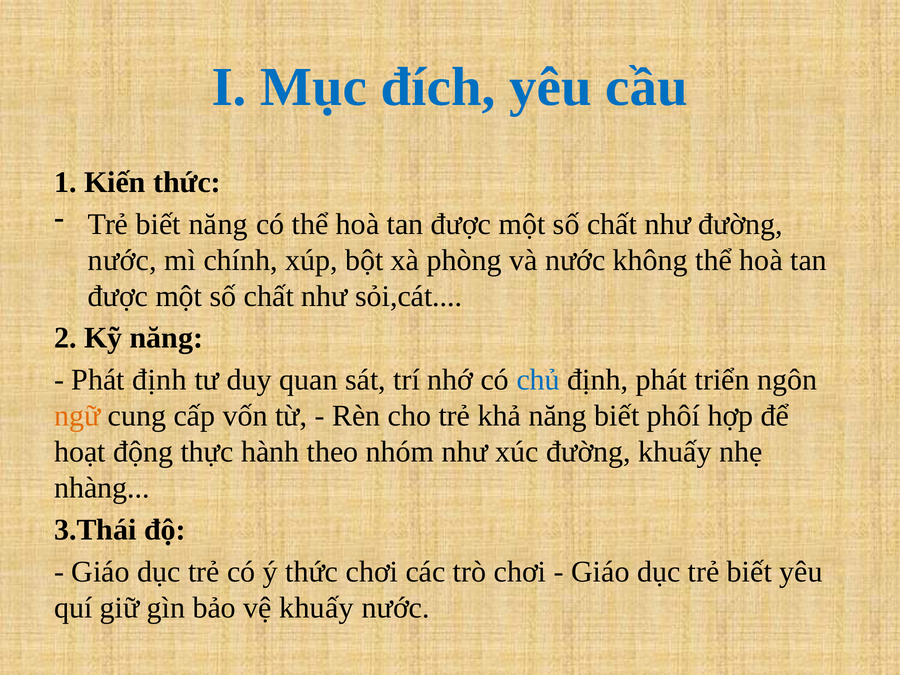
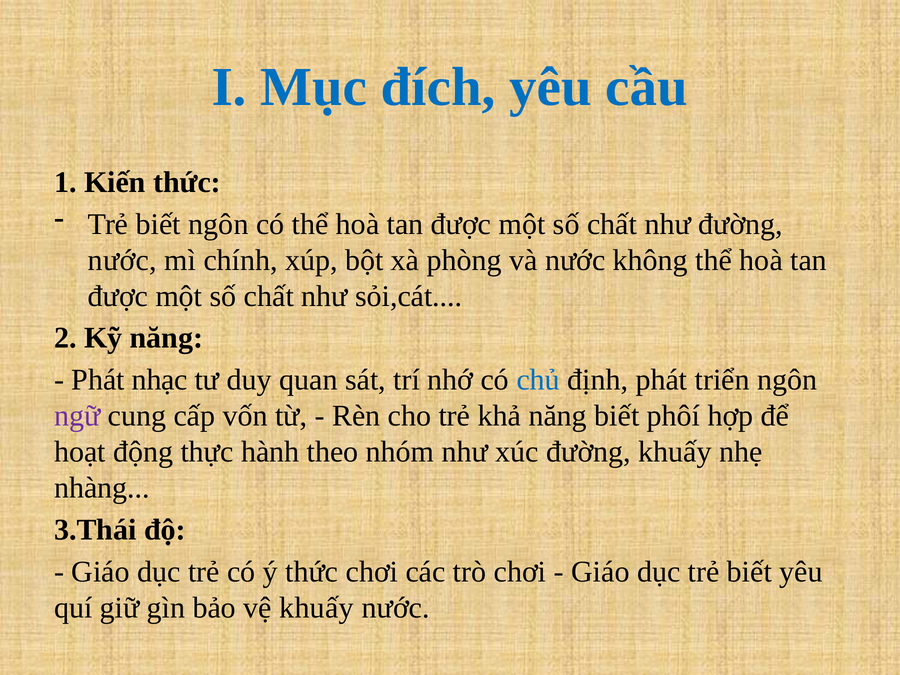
biết năng: năng -> ngôn
Phát định: định -> nhạc
ngữ colour: orange -> purple
